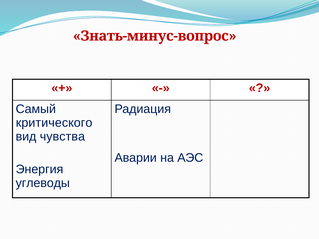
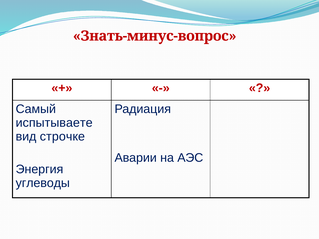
критического: критического -> испытываете
чувства: чувства -> строчке
